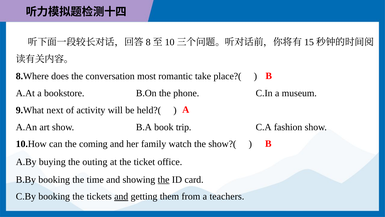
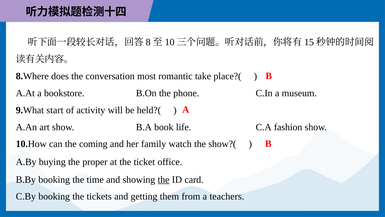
next: next -> start
trip: trip -> life
outing: outing -> proper
and at (121, 196) underline: present -> none
